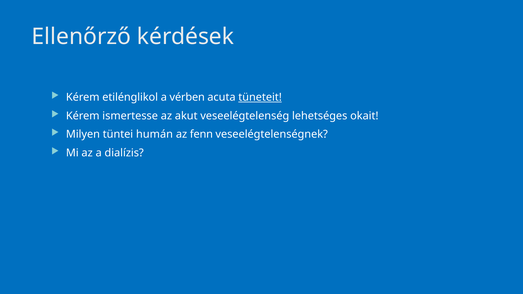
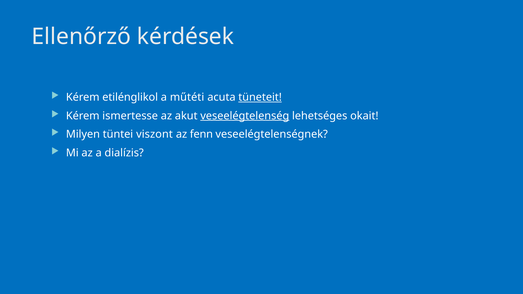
vérben: vérben -> műtéti
veseelégtelenség underline: none -> present
humán: humán -> viszont
